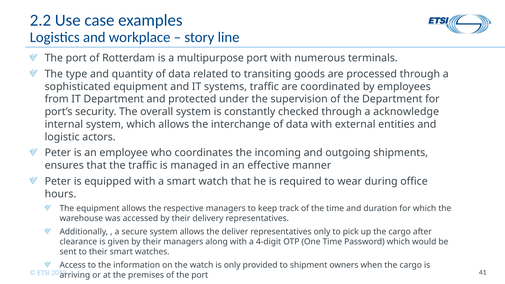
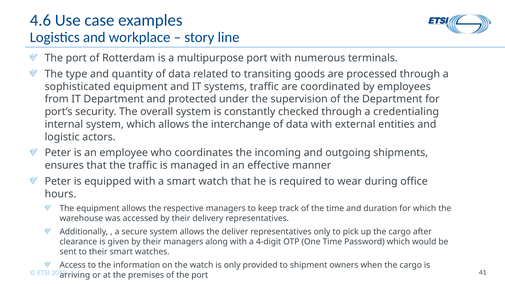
2.2: 2.2 -> 4.6
acknowledge: acknowledge -> credentialing
